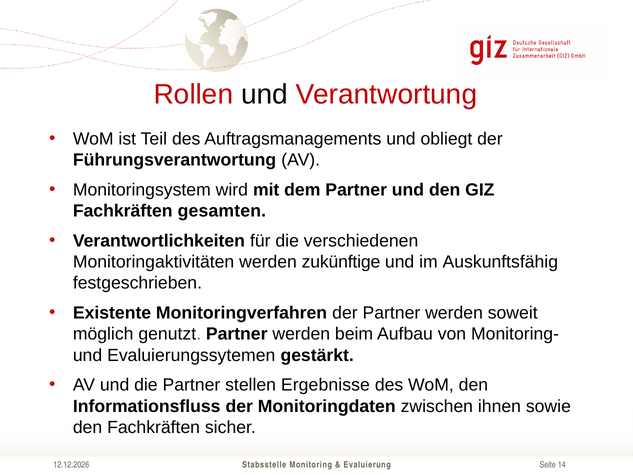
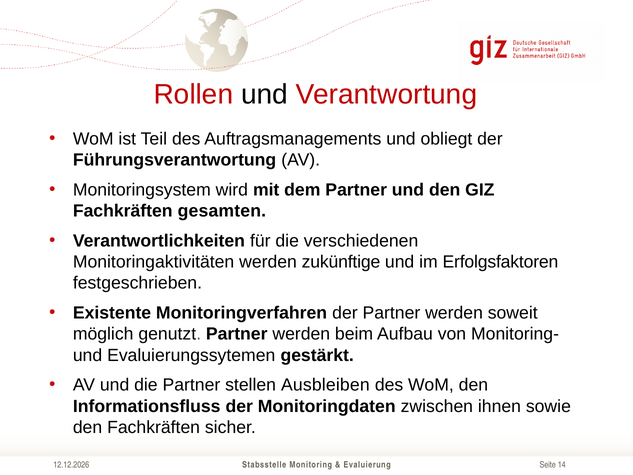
Auskunftsfähig: Auskunftsfähig -> Erfolgsfaktoren
Ergebnisse: Ergebnisse -> Ausbleiben
